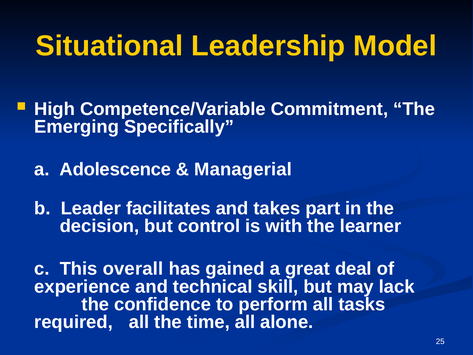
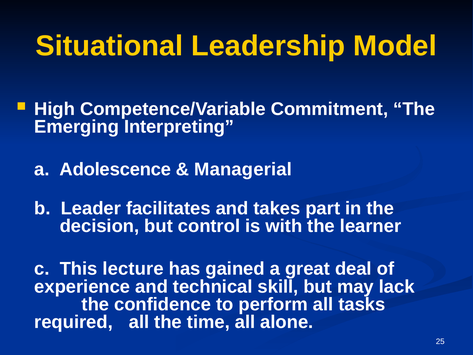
Specifically: Specifically -> Interpreting
overall: overall -> lecture
